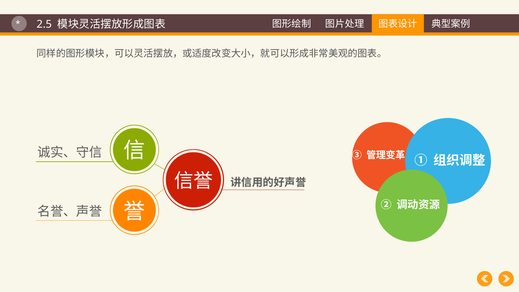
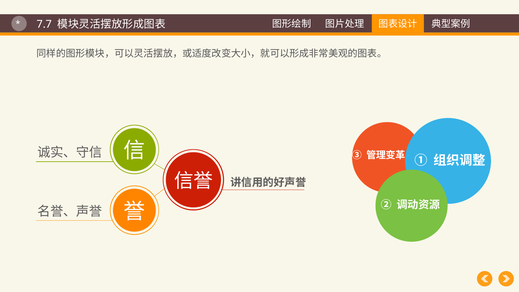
2.5: 2.5 -> 7.7
